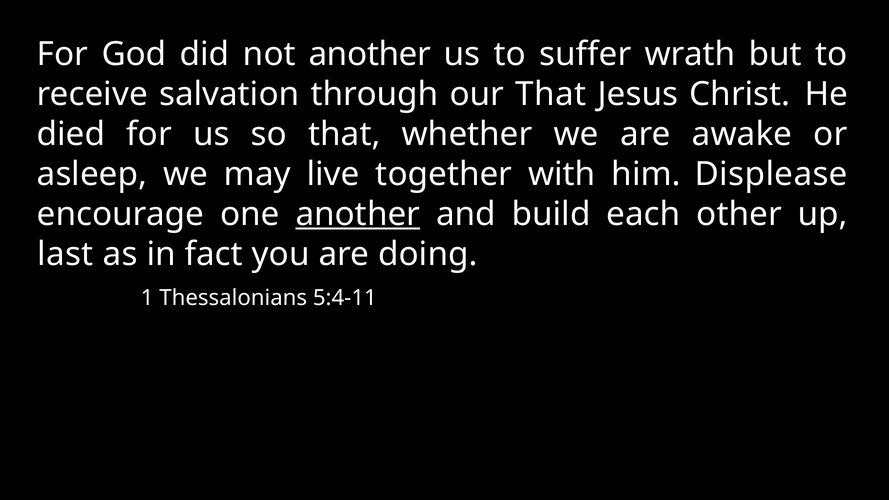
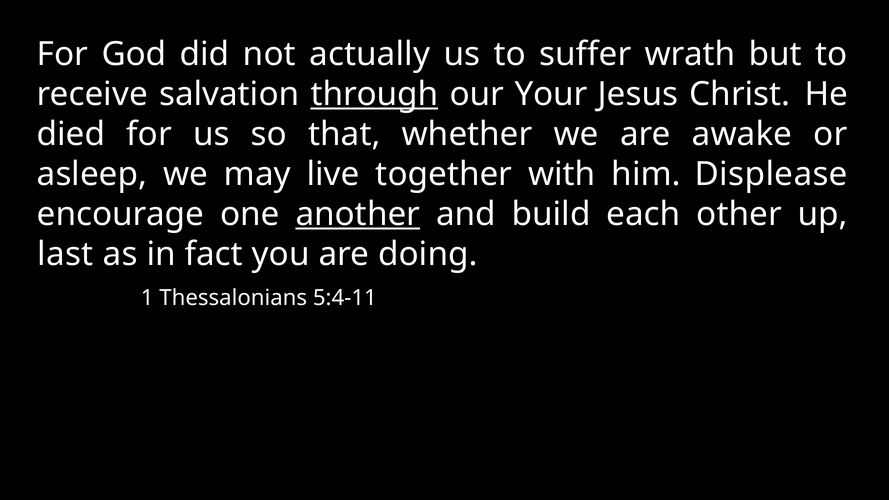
not another: another -> actually
through underline: none -> present
our That: That -> Your
